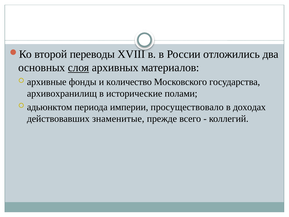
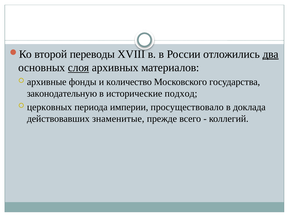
два underline: none -> present
архивохранилищ: архивохранилищ -> законодательную
полами: полами -> подход
адьюнктом: адьюнктом -> церковных
доходах: доходах -> доклада
